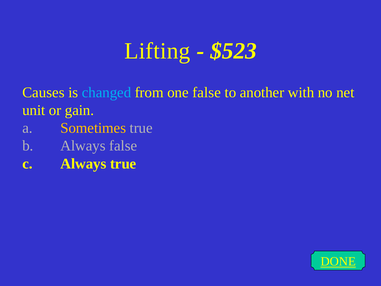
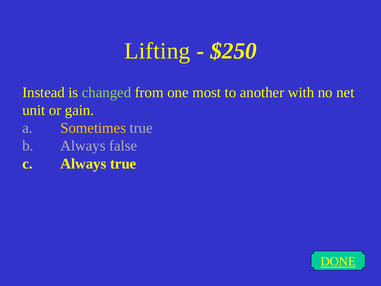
$523: $523 -> $250
Causes: Causes -> Instead
changed colour: light blue -> light green
one false: false -> most
